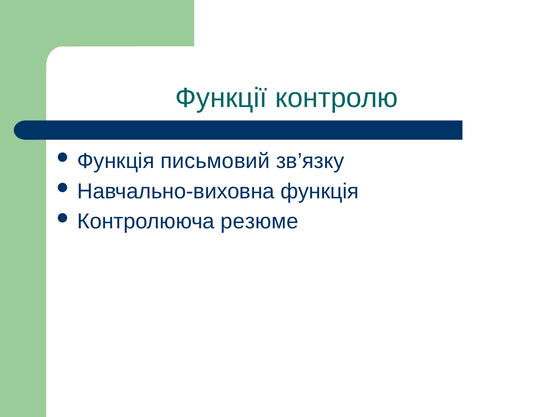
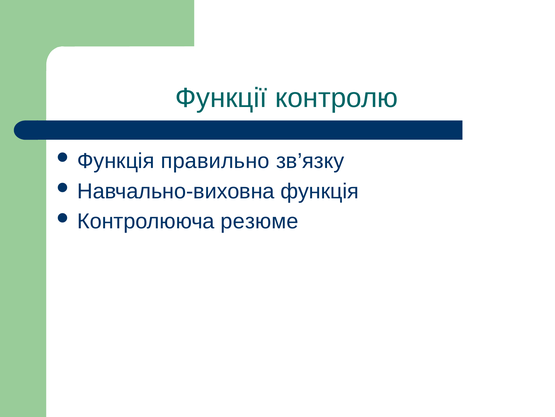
письмовий: письмовий -> правильно
